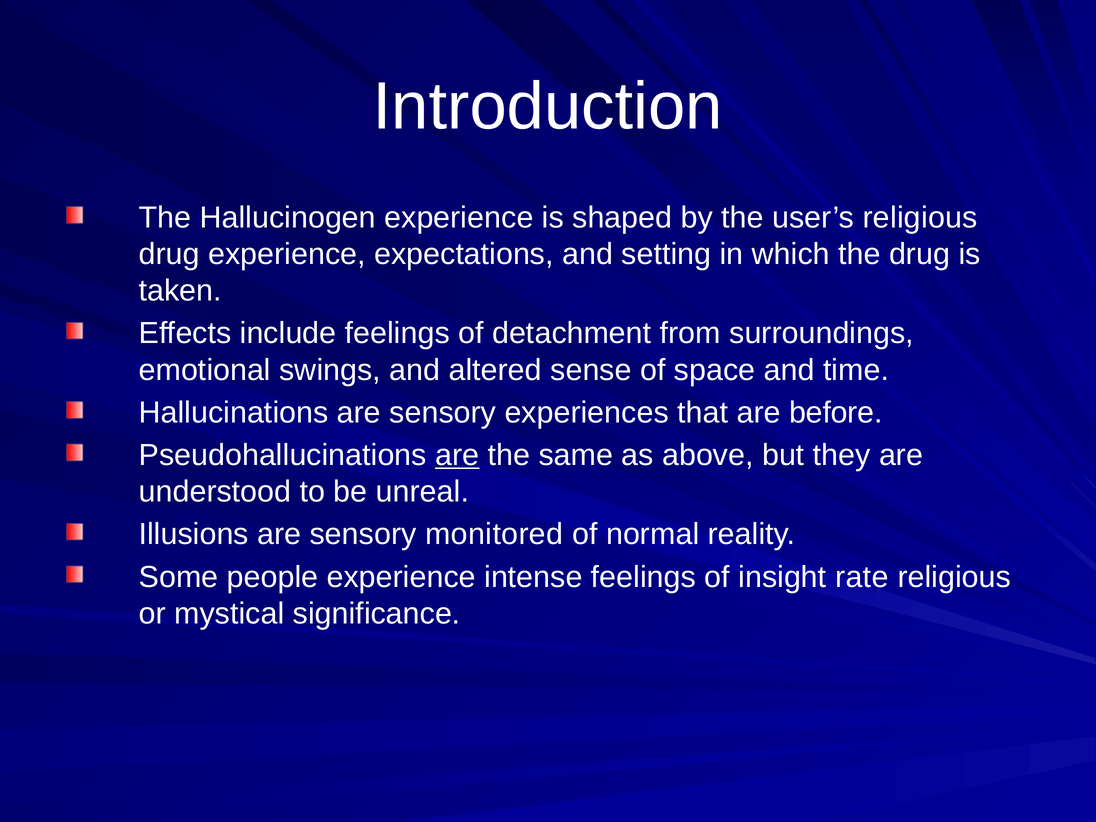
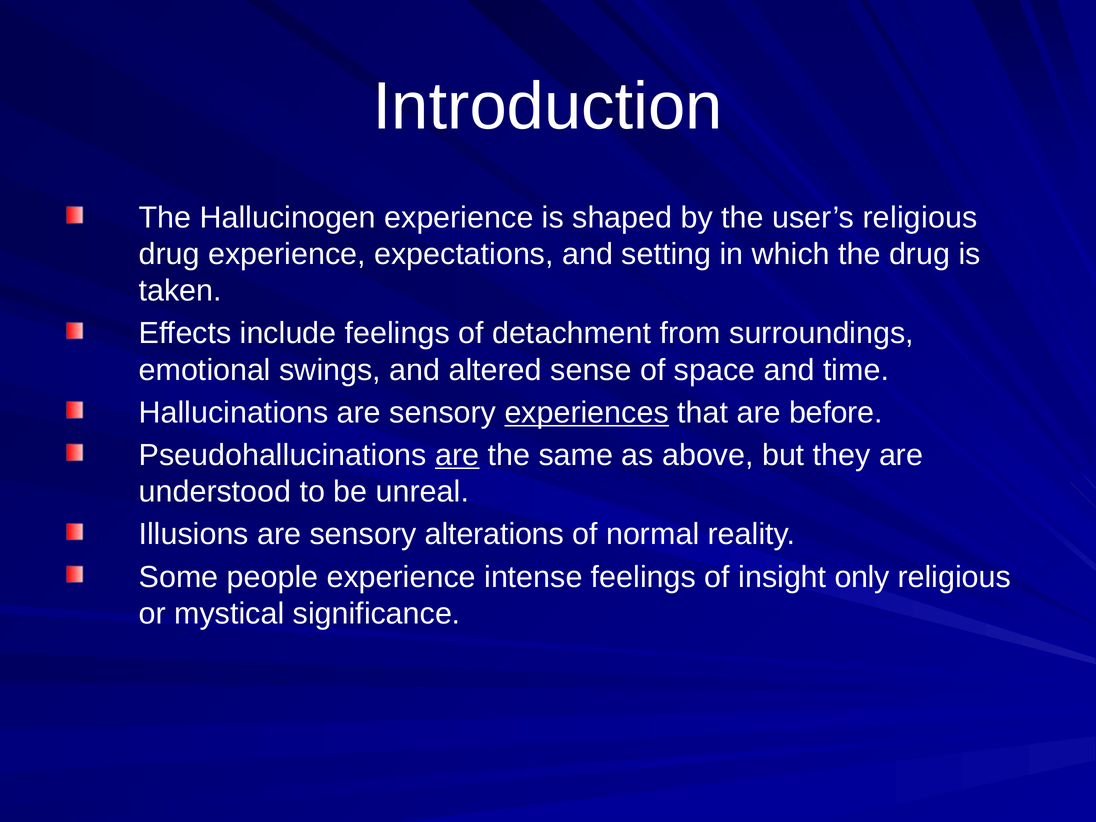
experiences underline: none -> present
monitored: monitored -> alterations
rate: rate -> only
